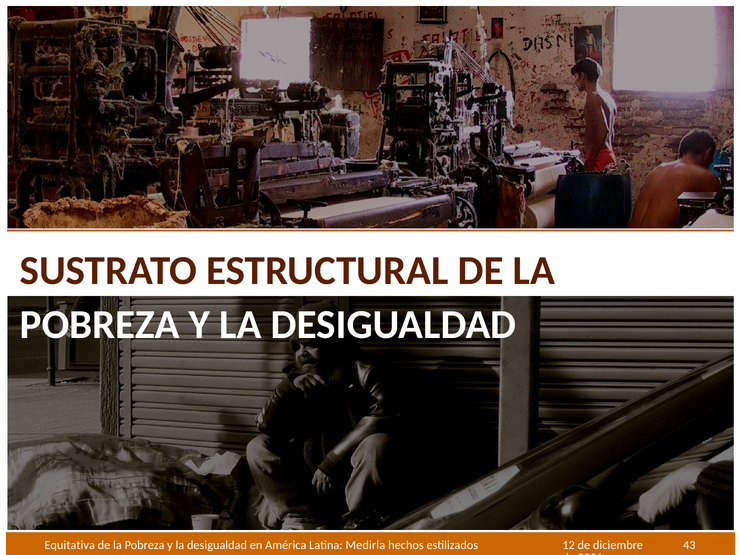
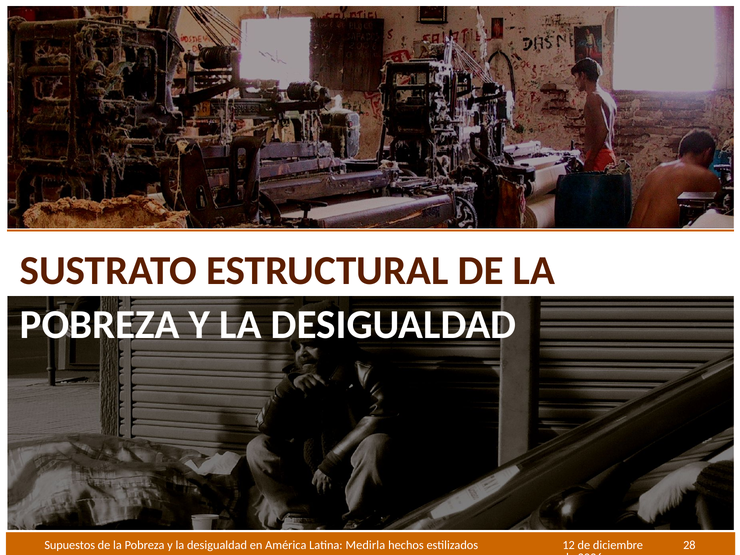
Equitativa: Equitativa -> Supuestos
43: 43 -> 28
